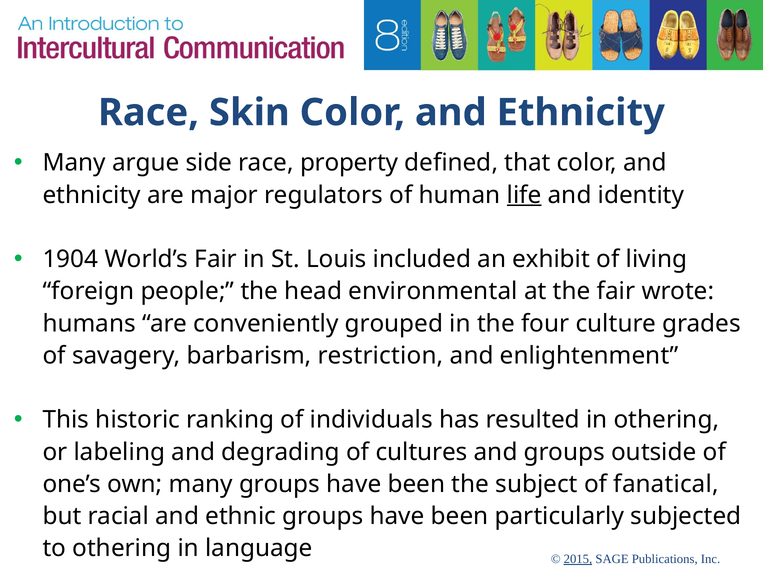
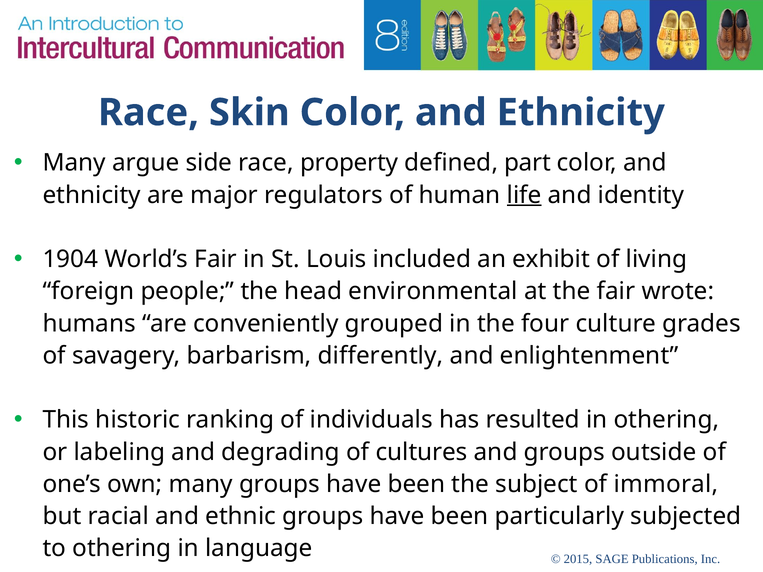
that: that -> part
restriction: restriction -> differently
fanatical: fanatical -> immoral
2015 underline: present -> none
